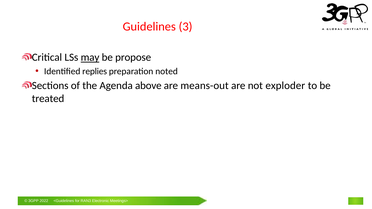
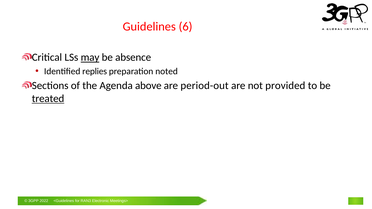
Guidelines 3: 3 -> 6
propose: propose -> absence
means-out: means-out -> period-out
exploder: exploder -> provided
treated underline: none -> present
